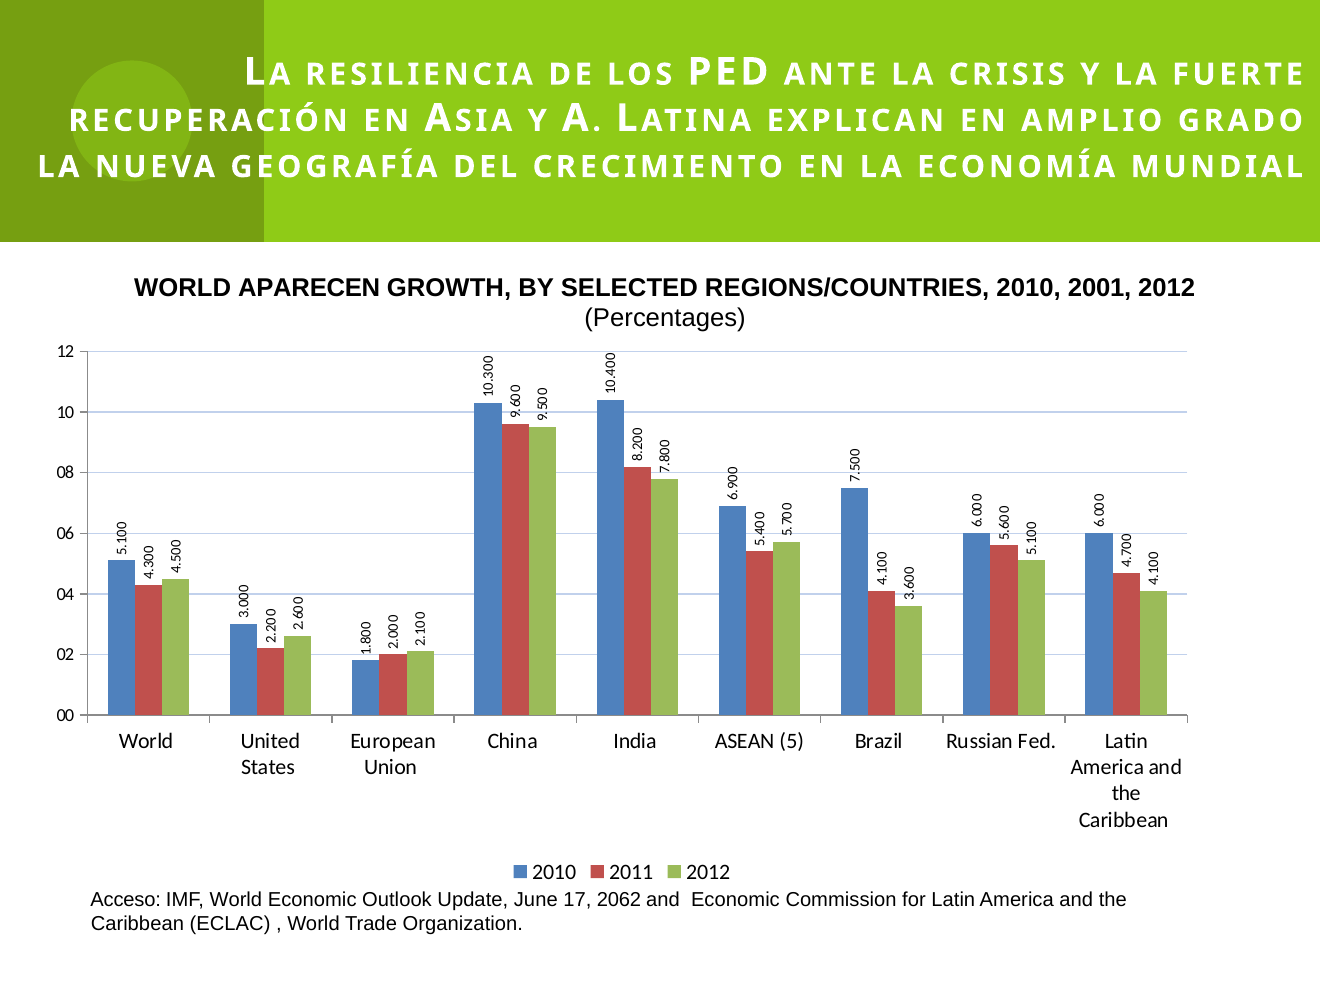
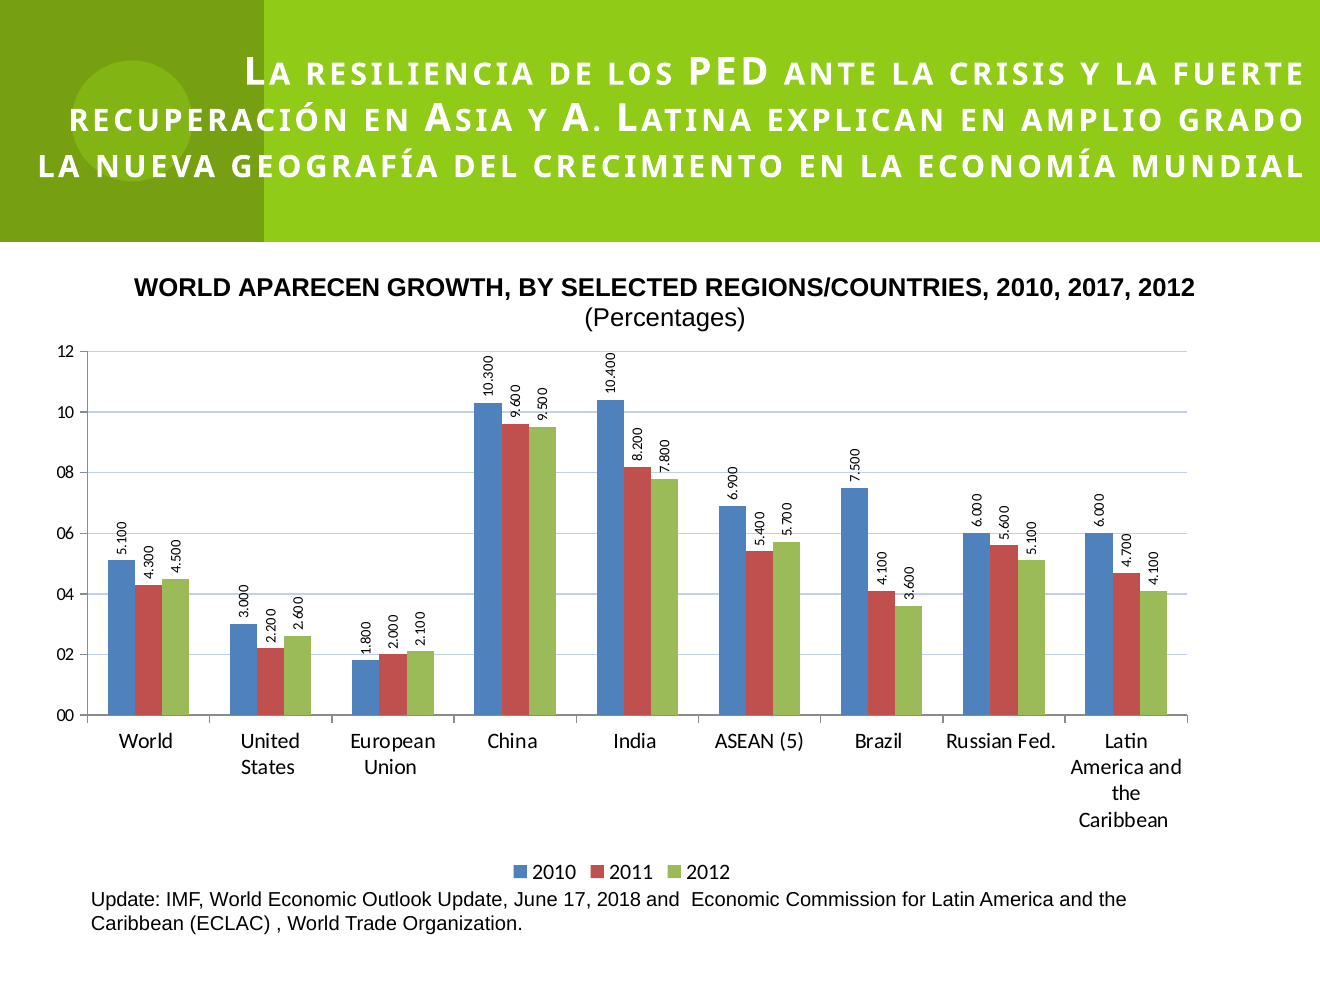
2001: 2001 -> 2017
Acceso at (126, 900): Acceso -> Update
2062: 2062 -> 2018
